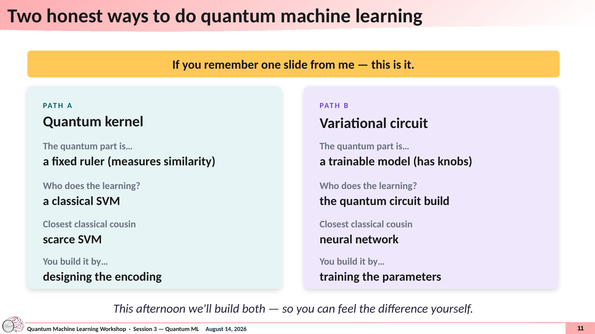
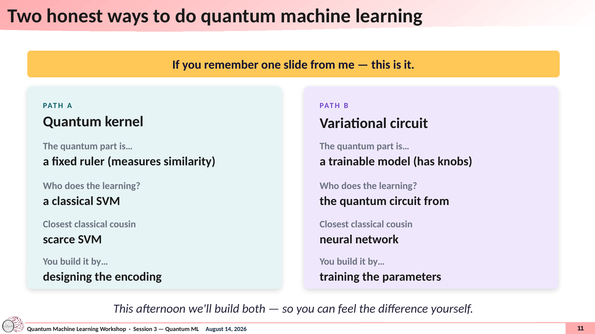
circuit build: build -> from
